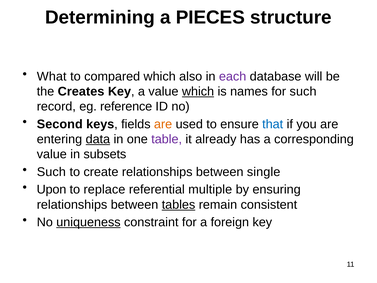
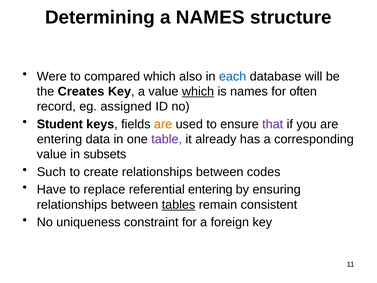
a PIECES: PIECES -> NAMES
What: What -> Were
each colour: purple -> blue
for such: such -> often
reference: reference -> assigned
Second: Second -> Student
that colour: blue -> purple
data underline: present -> none
single: single -> codes
Upon: Upon -> Have
referential multiple: multiple -> entering
uniqueness underline: present -> none
